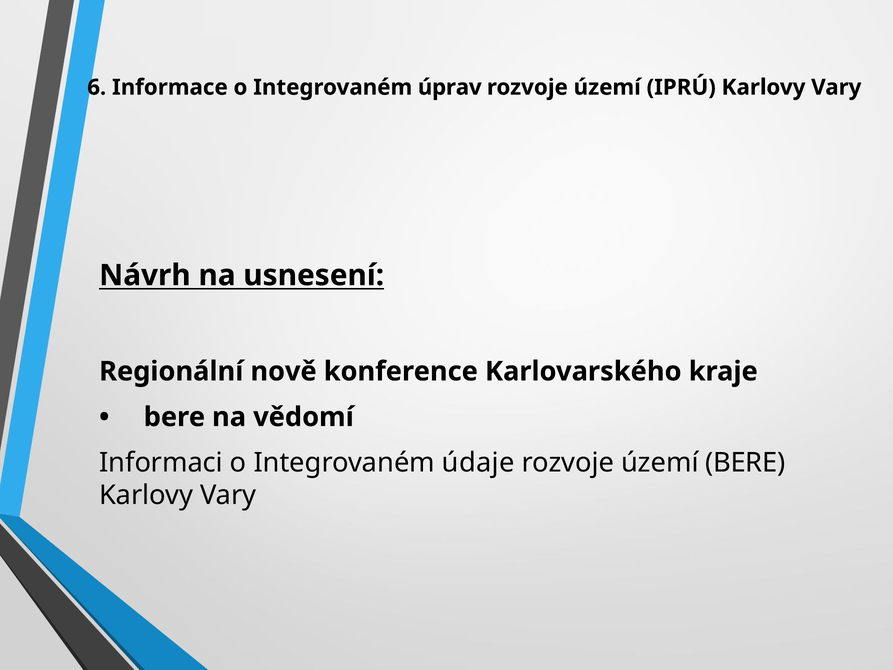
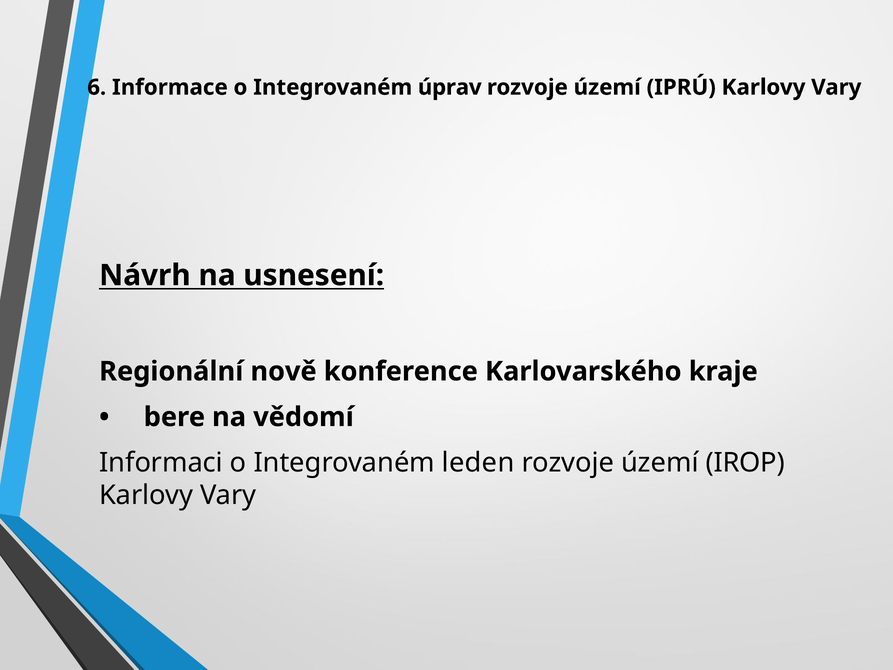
údaje: údaje -> leden
území BERE: BERE -> IROP
